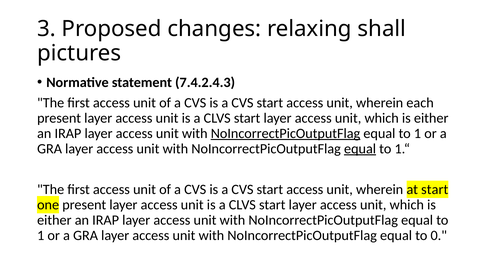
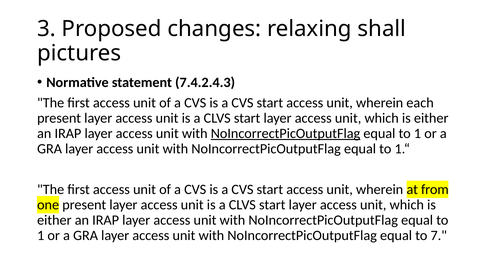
equal at (360, 149) underline: present -> none
at start: start -> from
0: 0 -> 7
